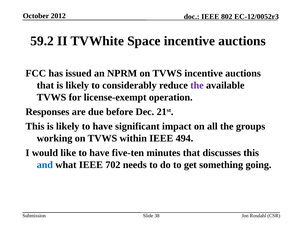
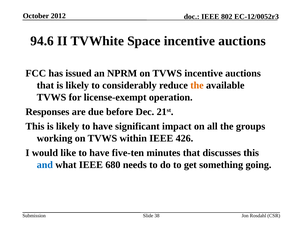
59.2: 59.2 -> 94.6
the at (197, 85) colour: purple -> orange
494: 494 -> 426
702: 702 -> 680
